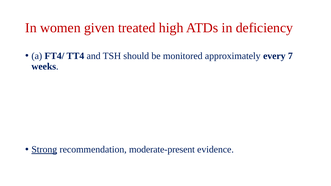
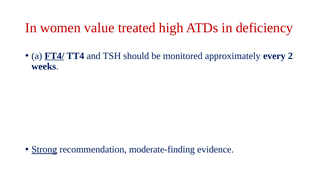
given: given -> value
FT4/ underline: none -> present
7: 7 -> 2
moderate-present: moderate-present -> moderate-finding
